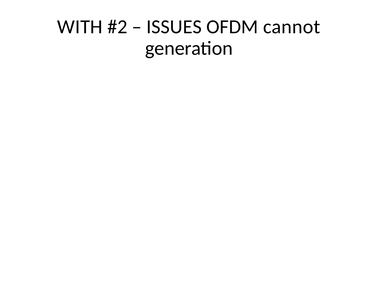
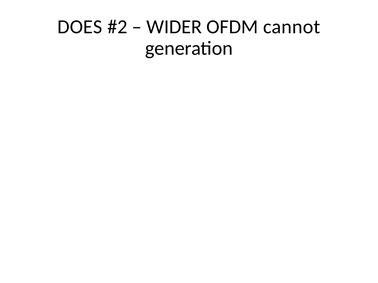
WITH: WITH -> DOES
ISSUES: ISSUES -> WIDER
